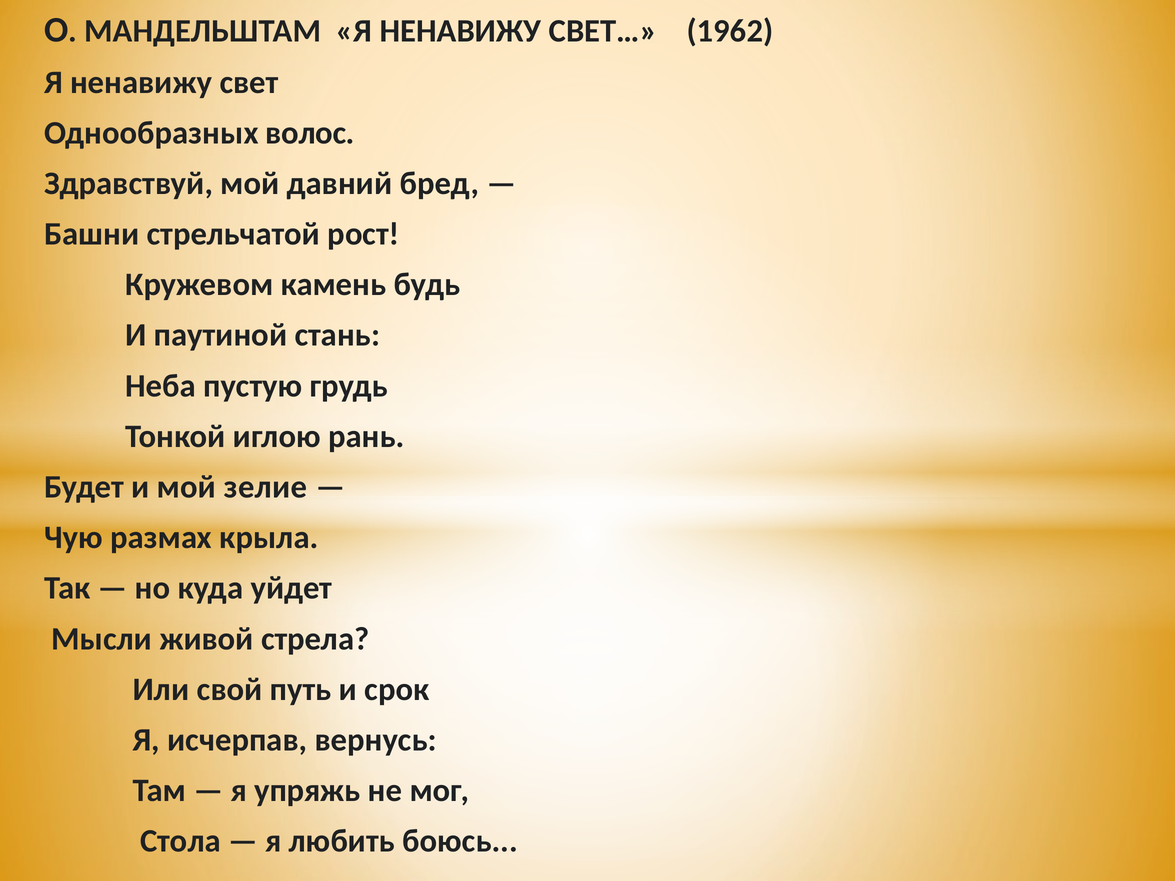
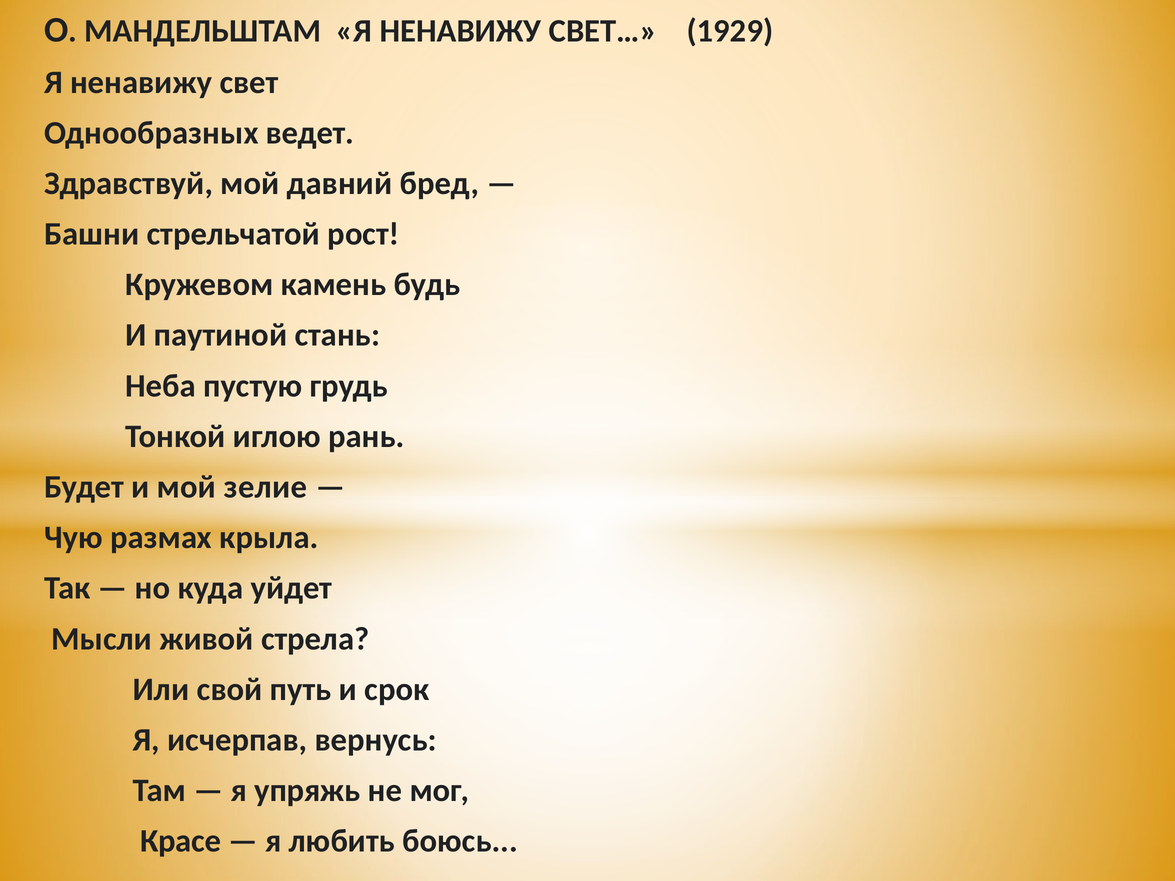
1962: 1962 -> 1929
волос: волос -> ведет
Стола: Стола -> Красе
